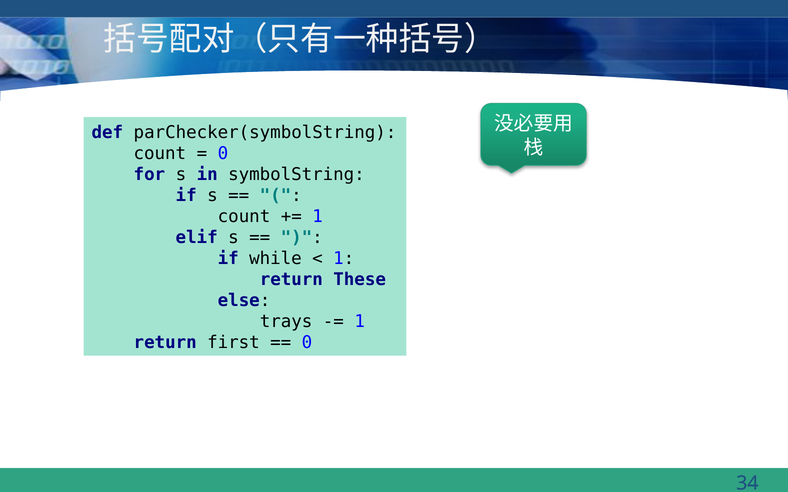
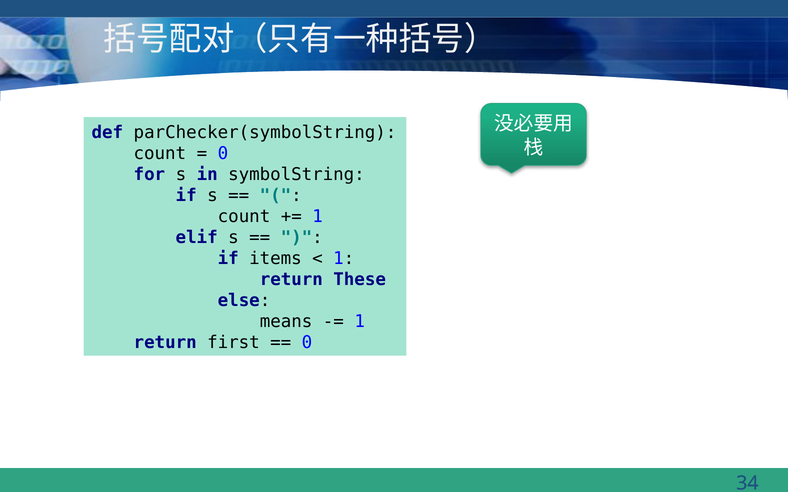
while: while -> items
trays: trays -> means
